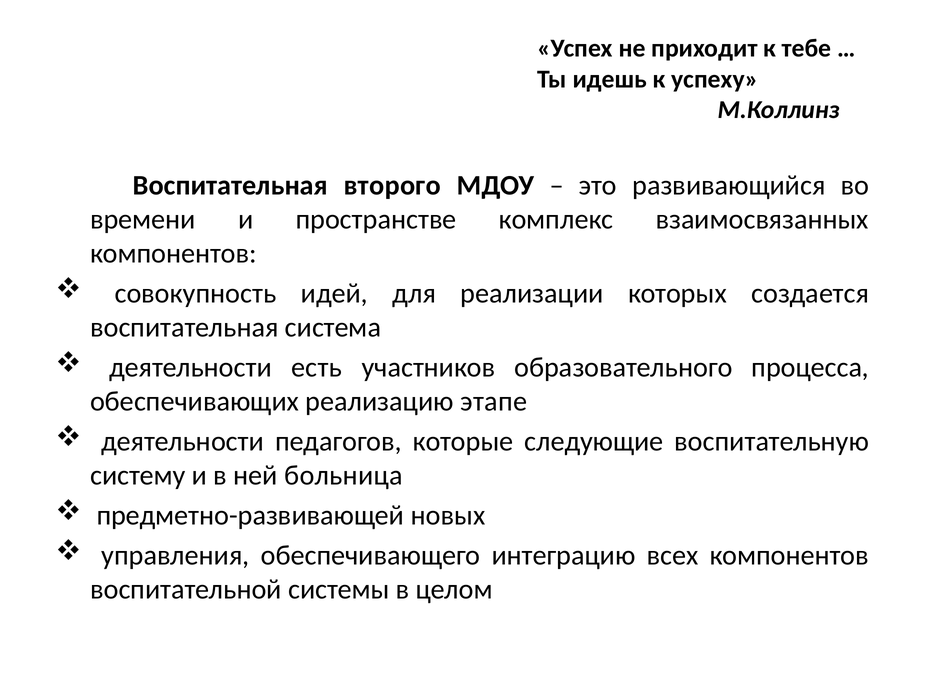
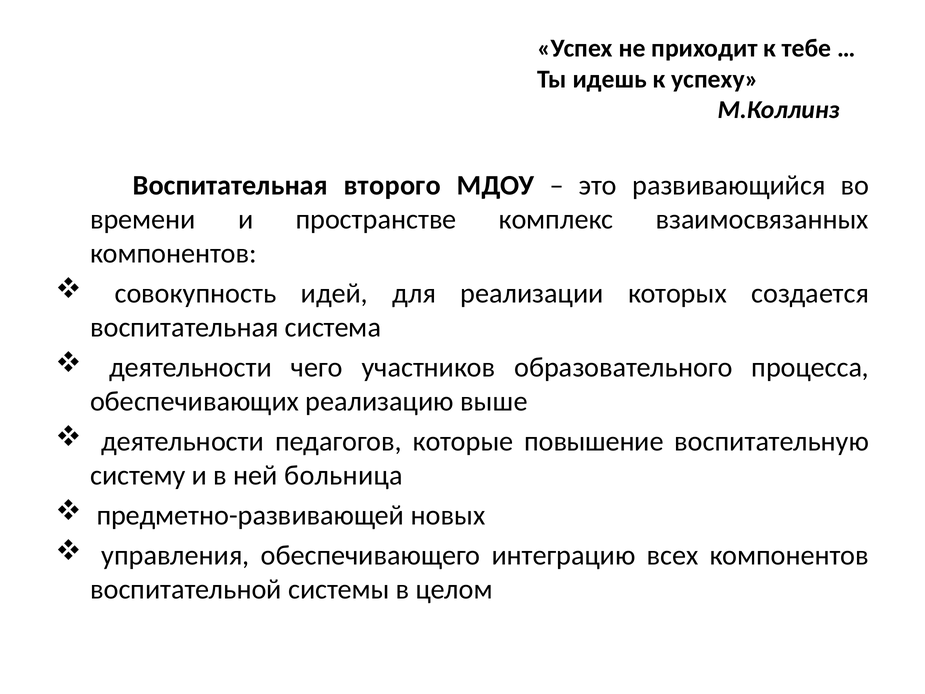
есть: есть -> чего
этапе: этапе -> выше
следующие: следующие -> повышение
